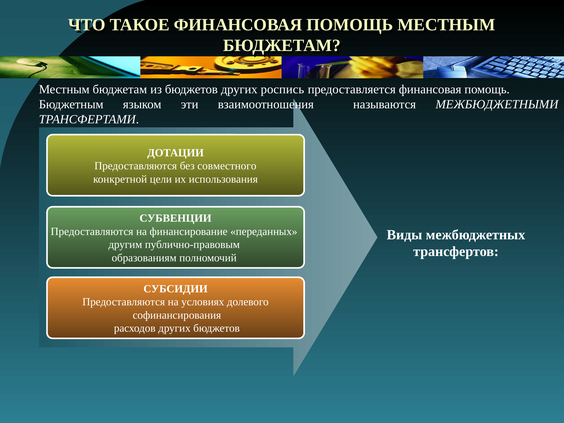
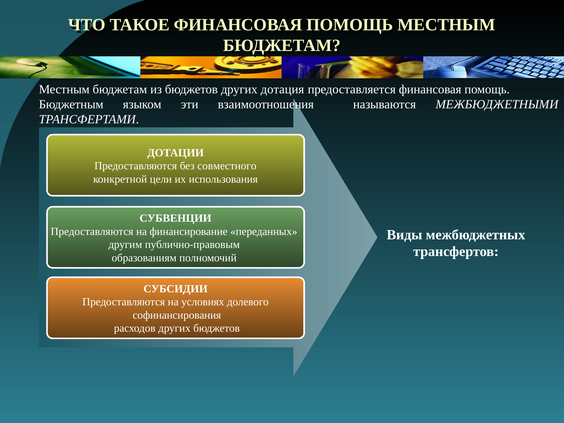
роспись: роспись -> дотация
